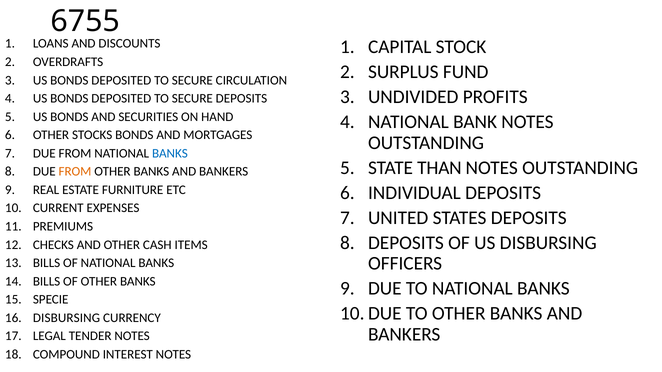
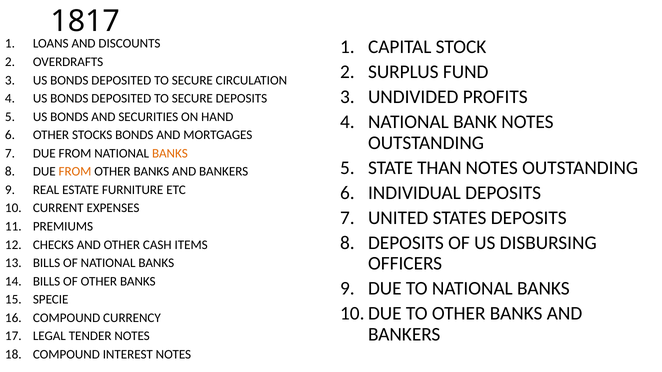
6755: 6755 -> 1817
BANKS at (170, 153) colour: blue -> orange
DISBURSING at (66, 318): DISBURSING -> COMPOUND
